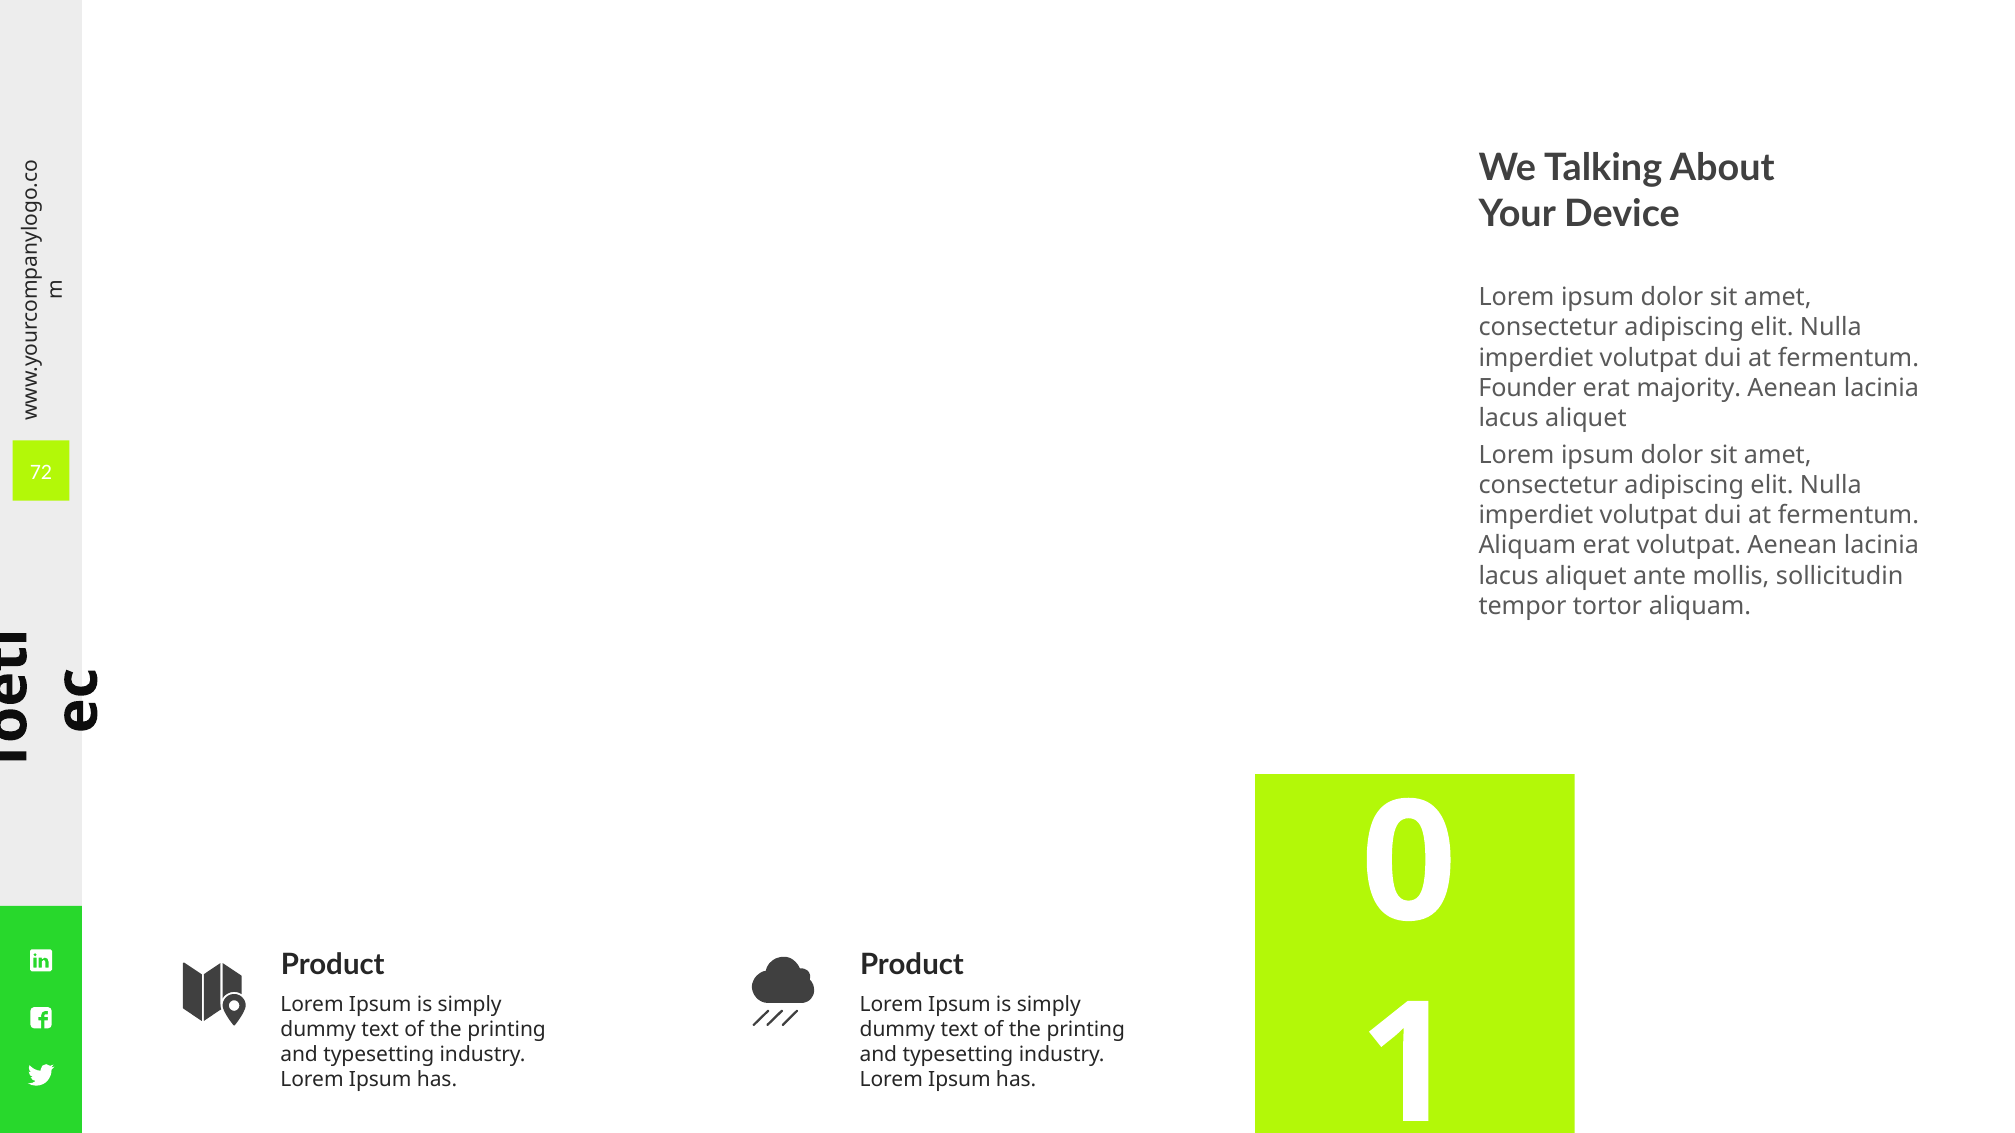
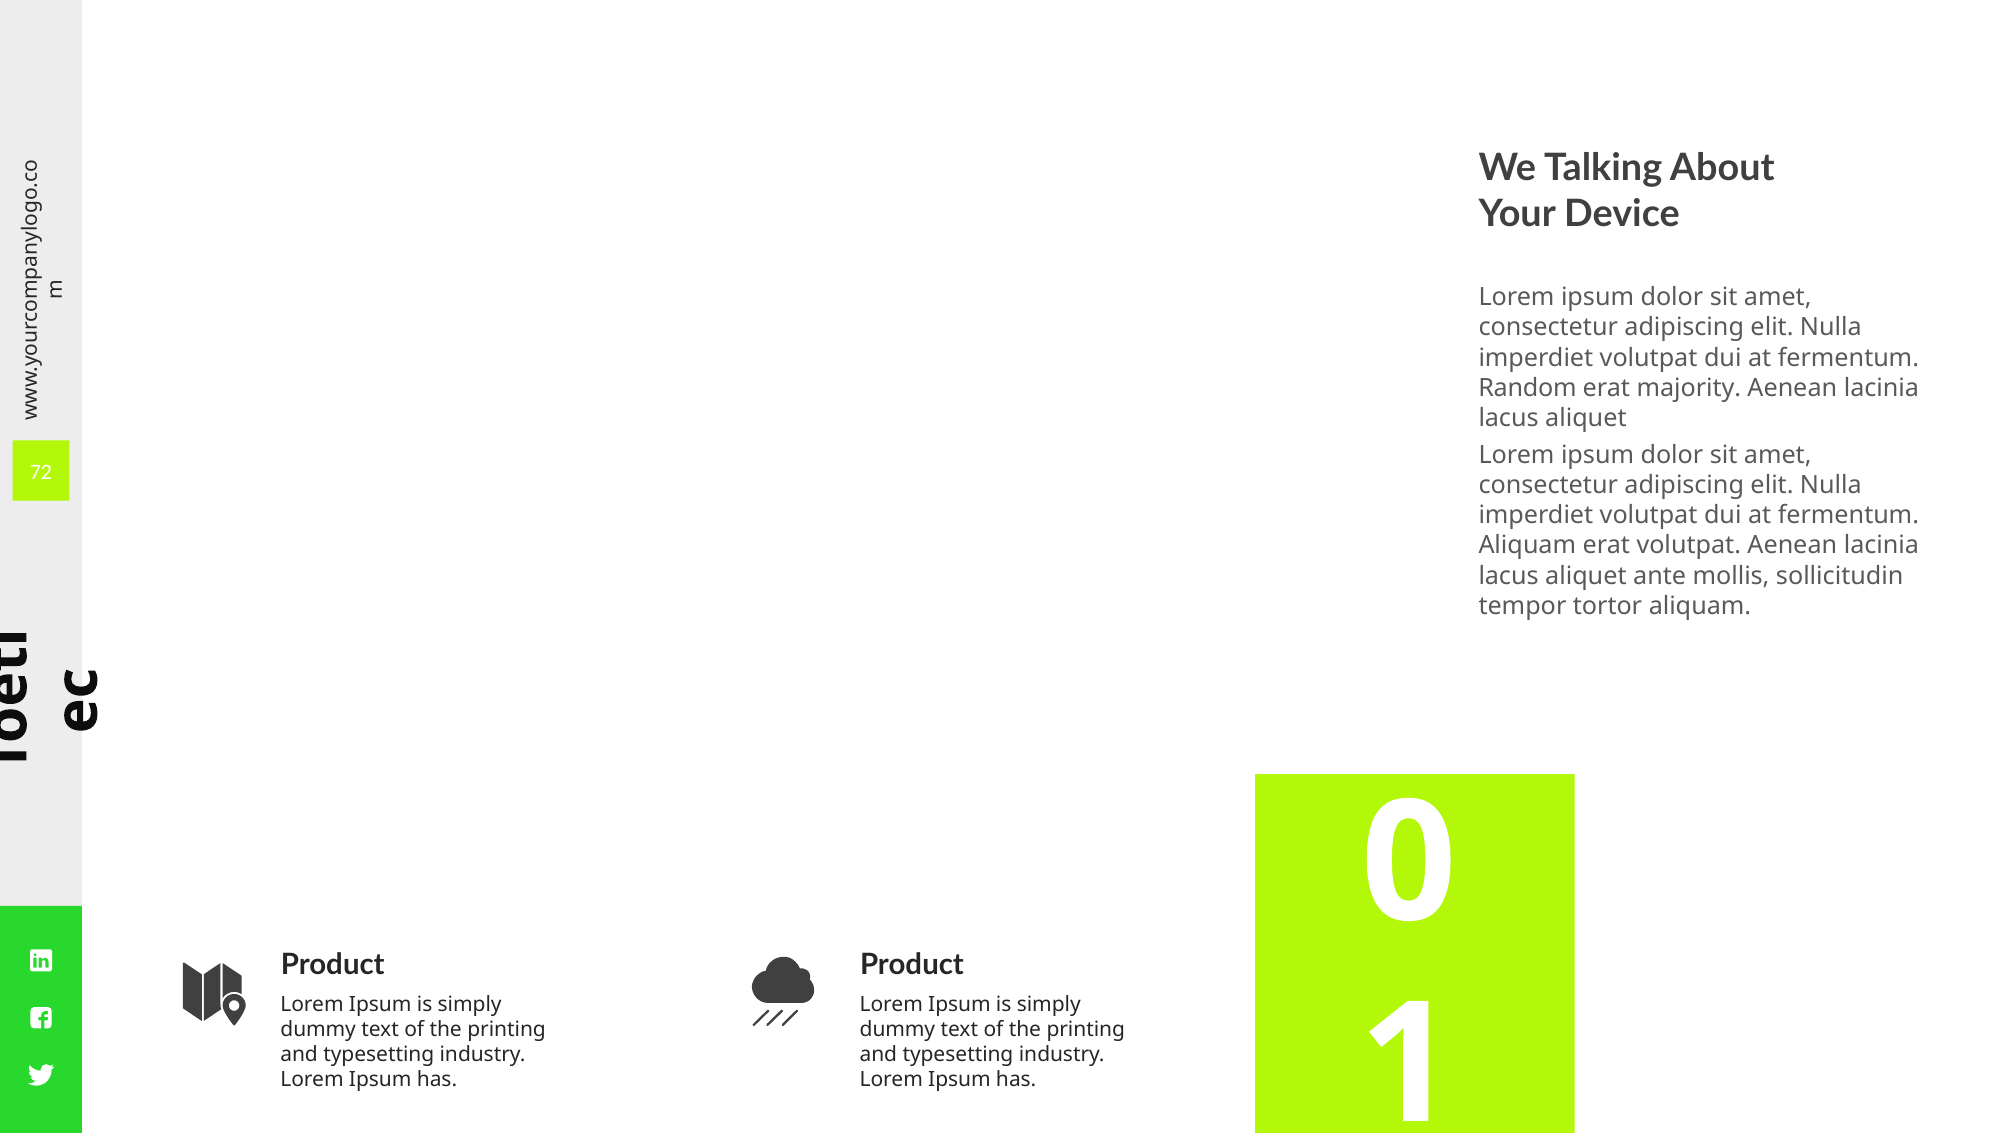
Founder: Founder -> Random
